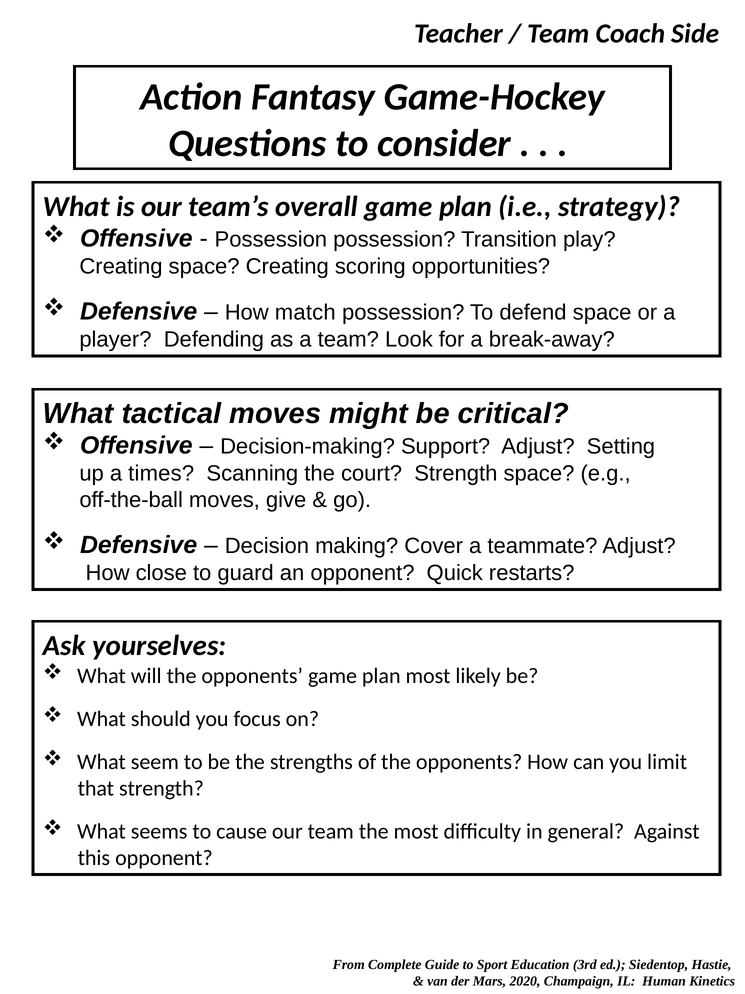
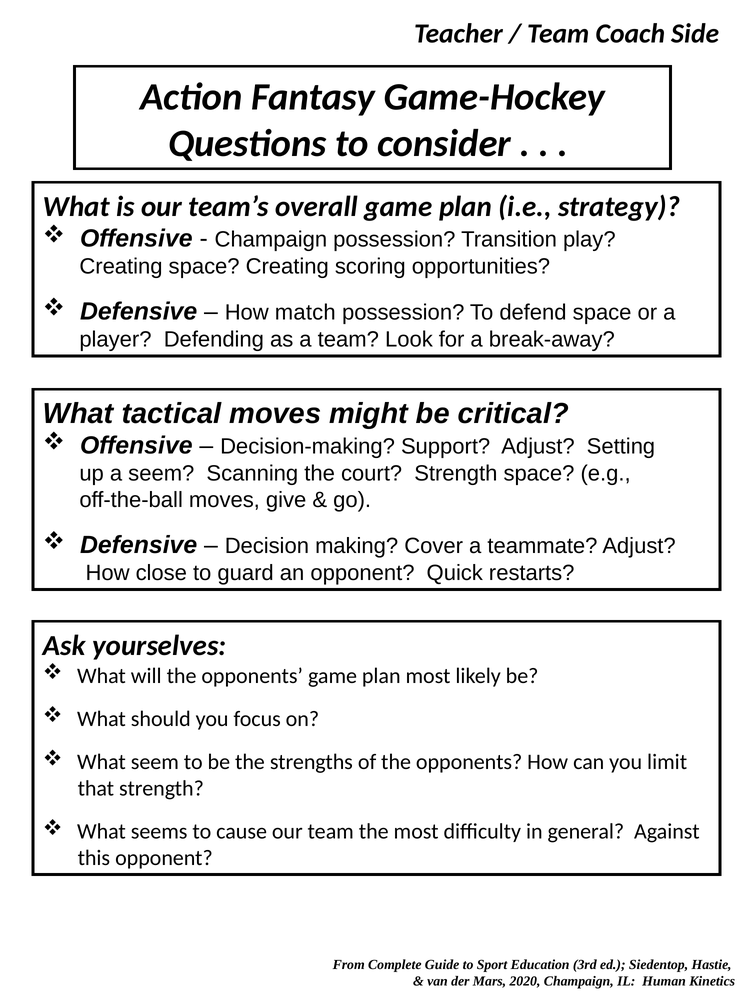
Possession at (271, 239): Possession -> Champaign
a times: times -> seem
